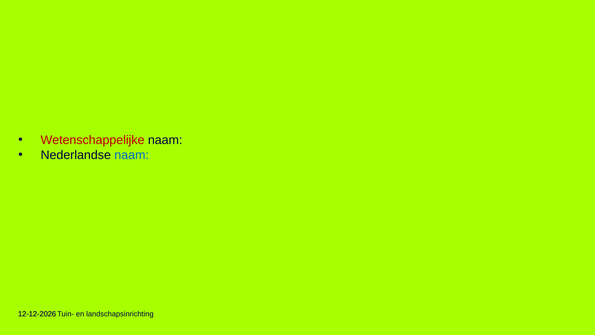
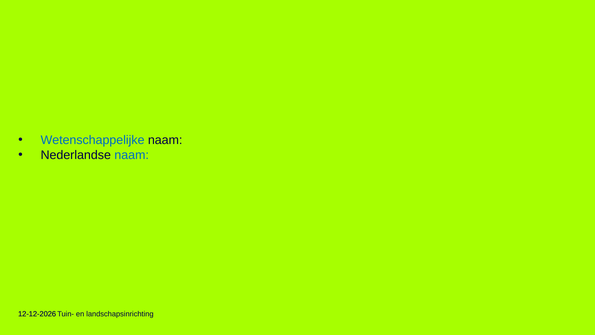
Wetenschappelijke colour: red -> blue
